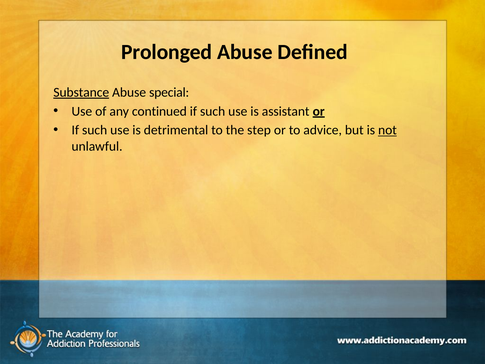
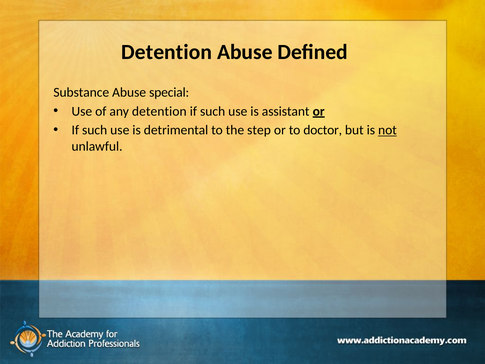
Prolonged at (167, 52): Prolonged -> Detention
Substance underline: present -> none
any continued: continued -> detention
advice: advice -> doctor
